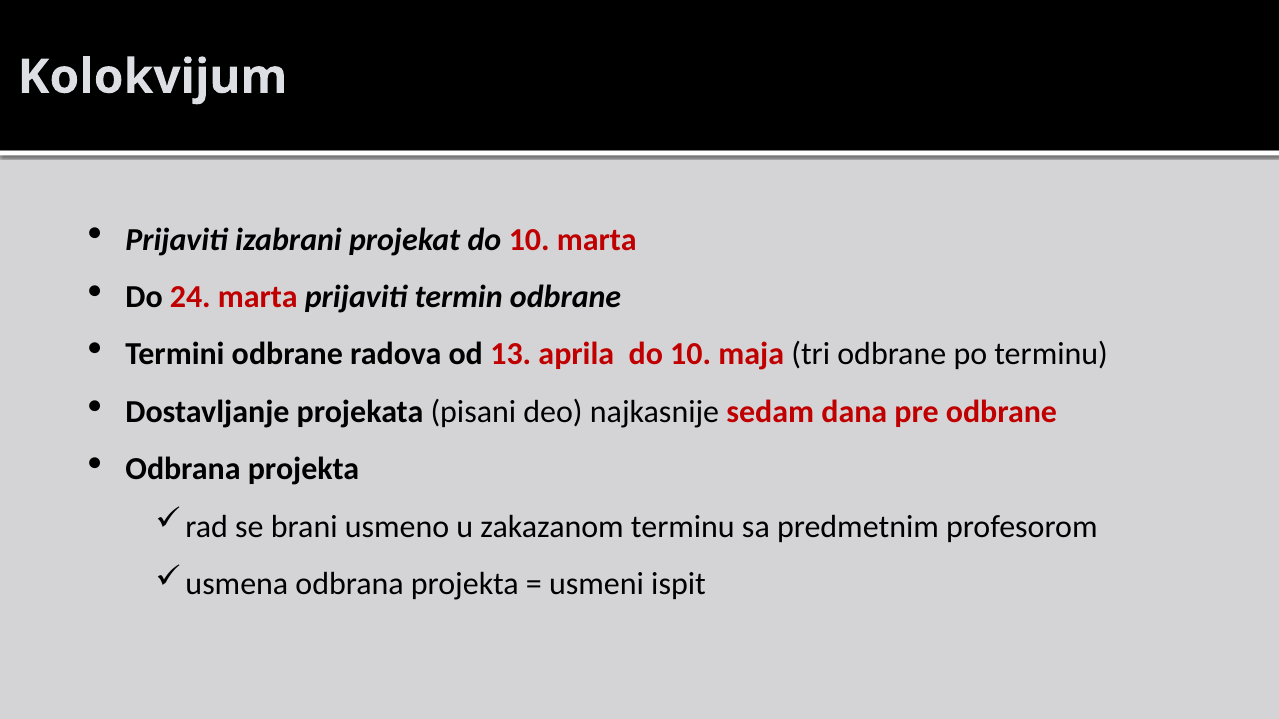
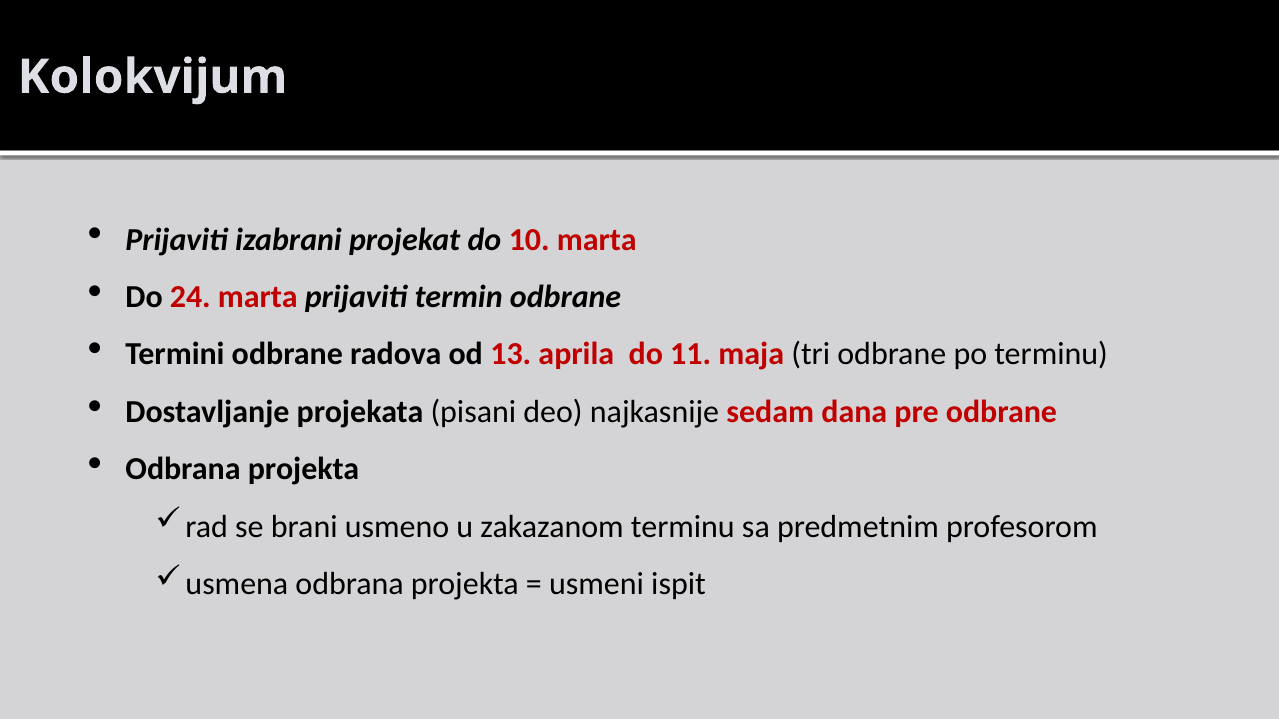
aprila do 10: 10 -> 11
